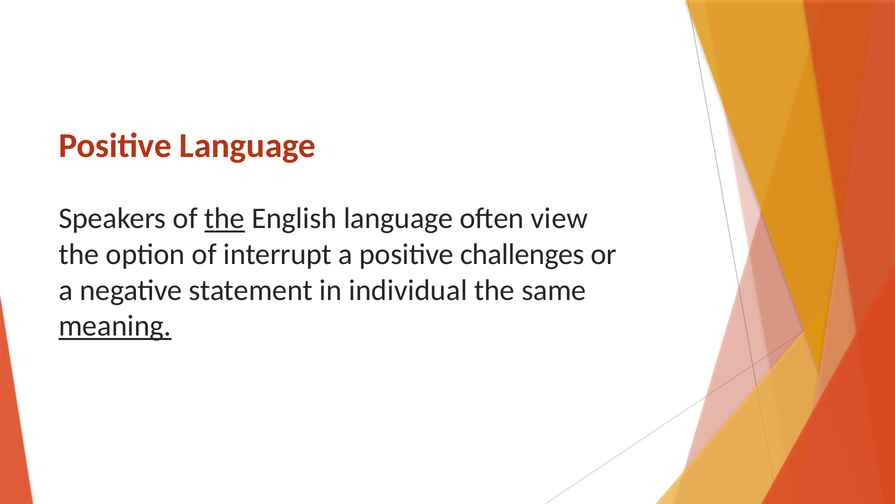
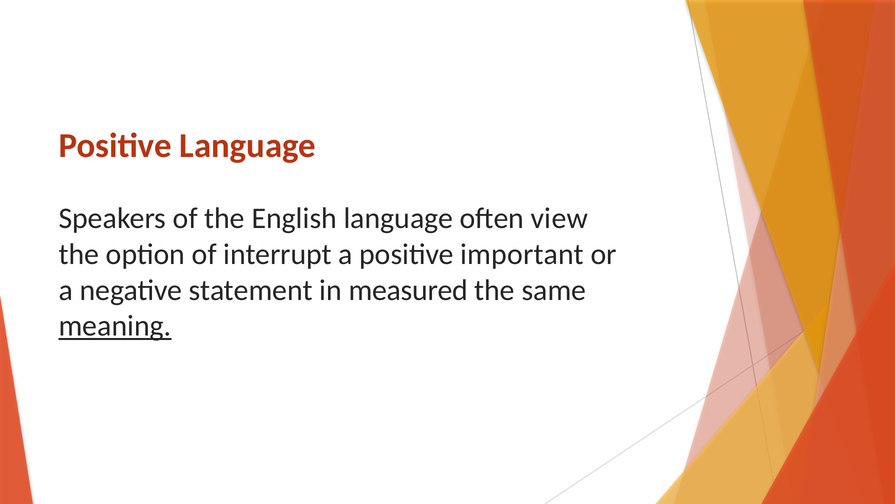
the at (225, 218) underline: present -> none
challenges: challenges -> important
individual: individual -> measured
